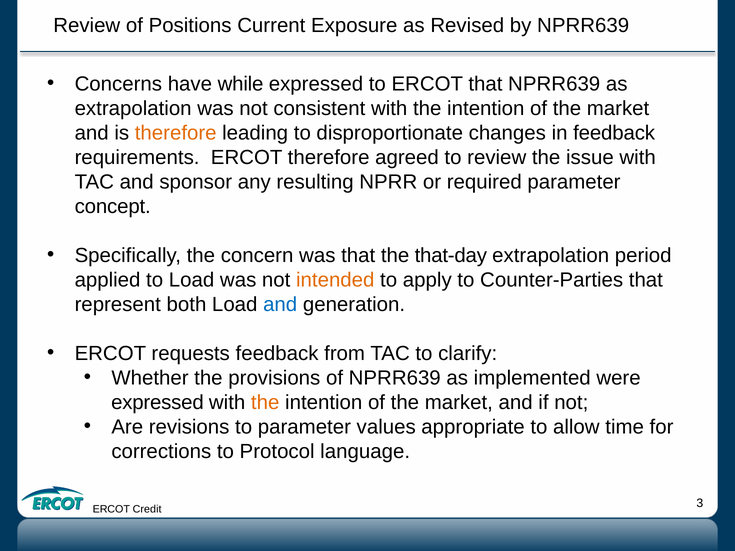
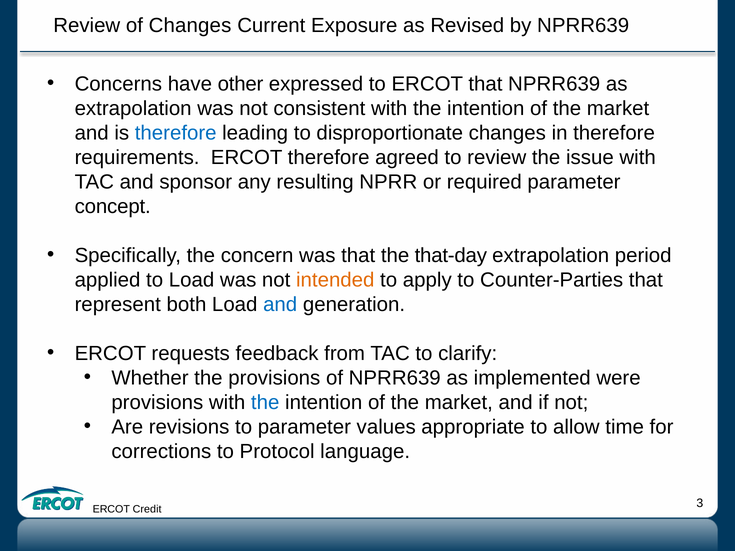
of Positions: Positions -> Changes
while: while -> other
therefore at (176, 133) colour: orange -> blue
in feedback: feedback -> therefore
expressed at (157, 403): expressed -> provisions
the at (265, 403) colour: orange -> blue
